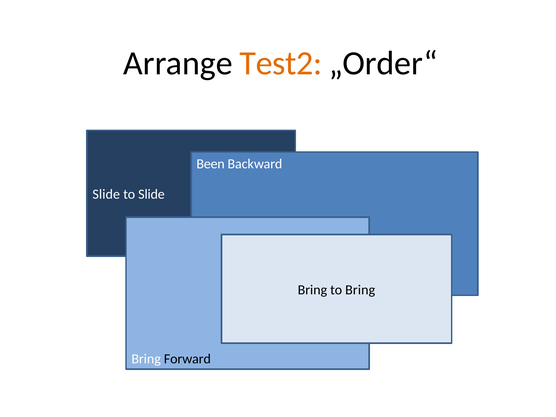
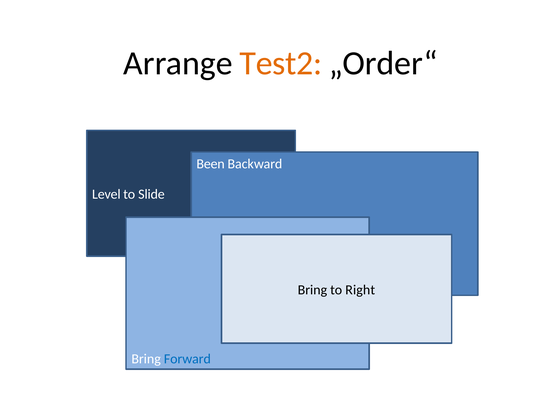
Slide at (106, 194): Slide -> Level
to Bring: Bring -> Right
Forward colour: black -> blue
